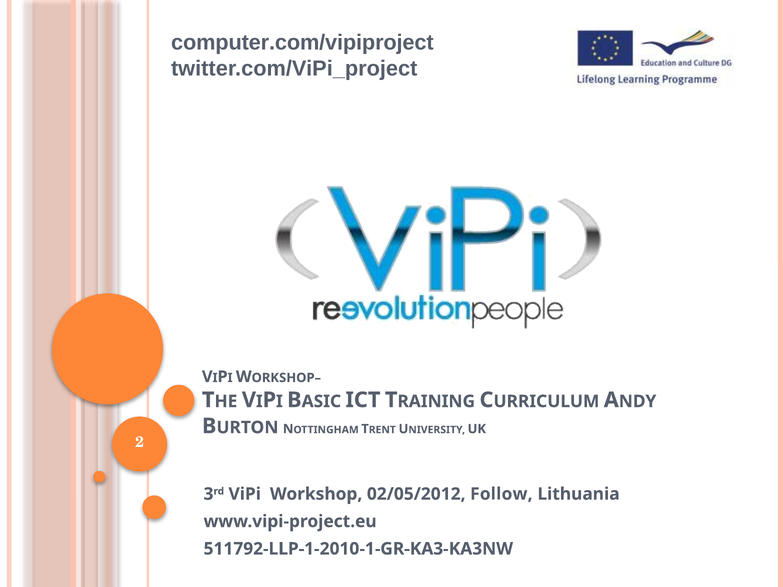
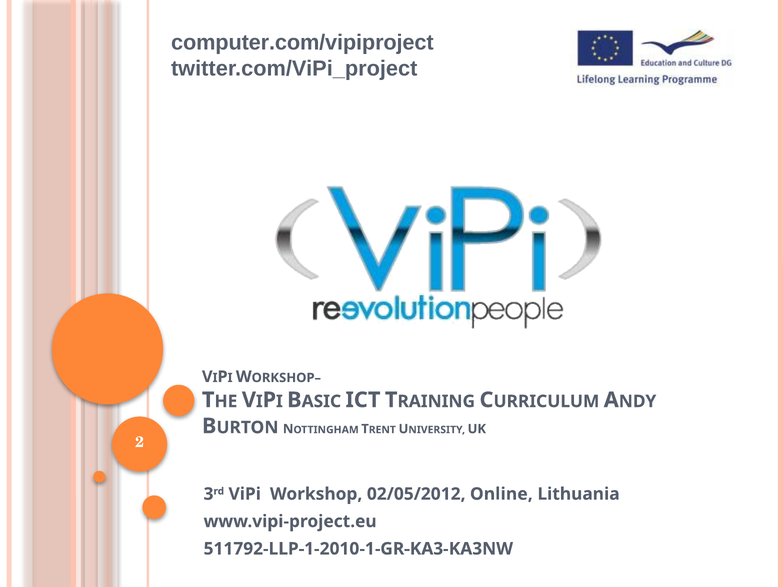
Follow: Follow -> Online
